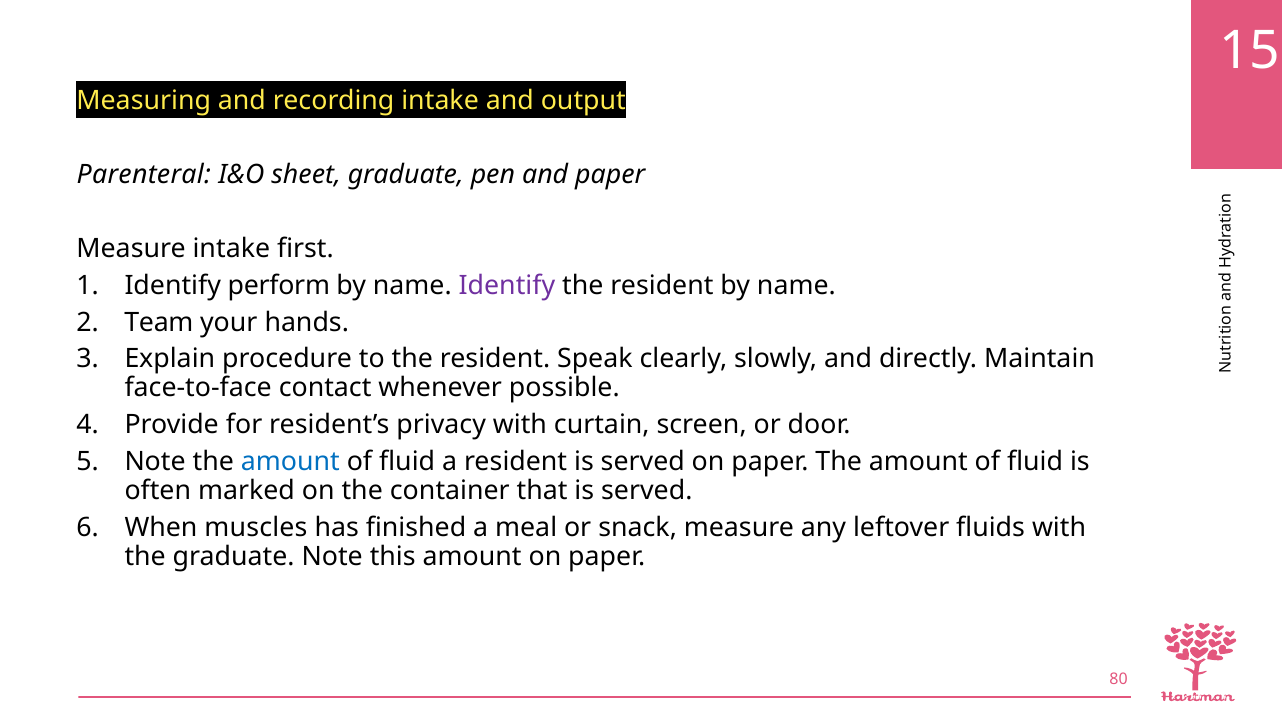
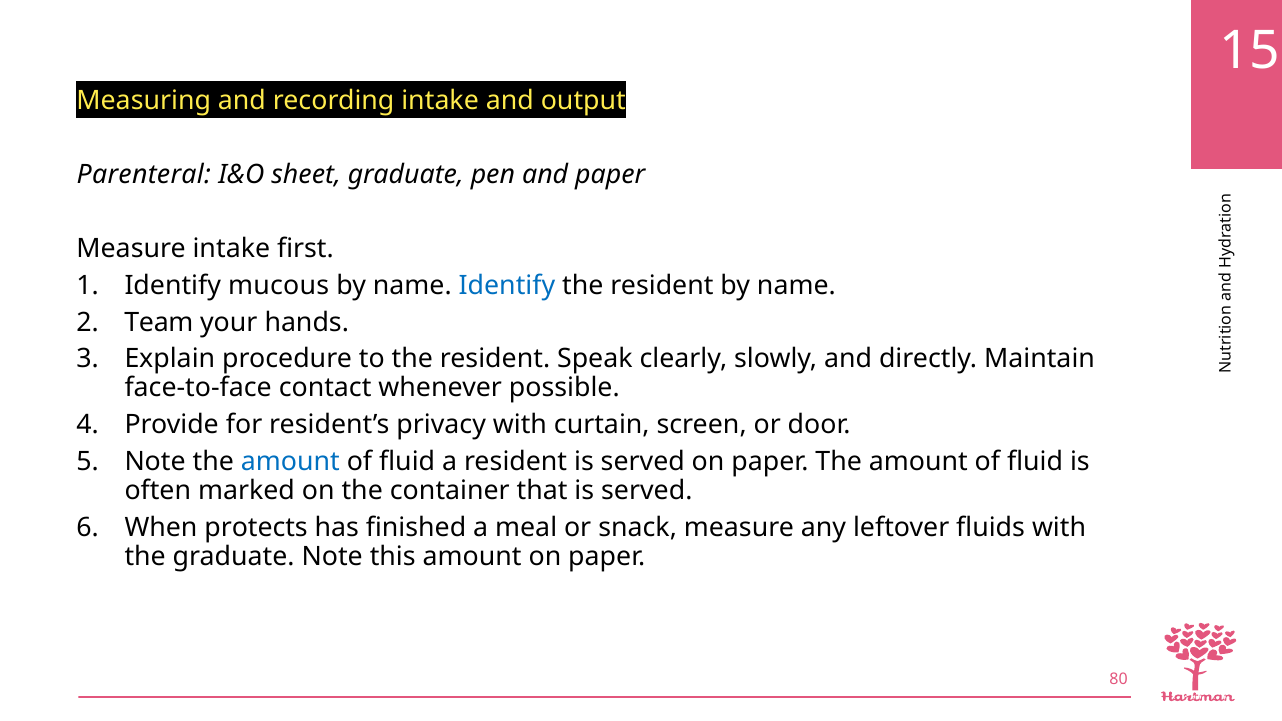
perform: perform -> mucous
Identify at (507, 285) colour: purple -> blue
muscles: muscles -> protects
